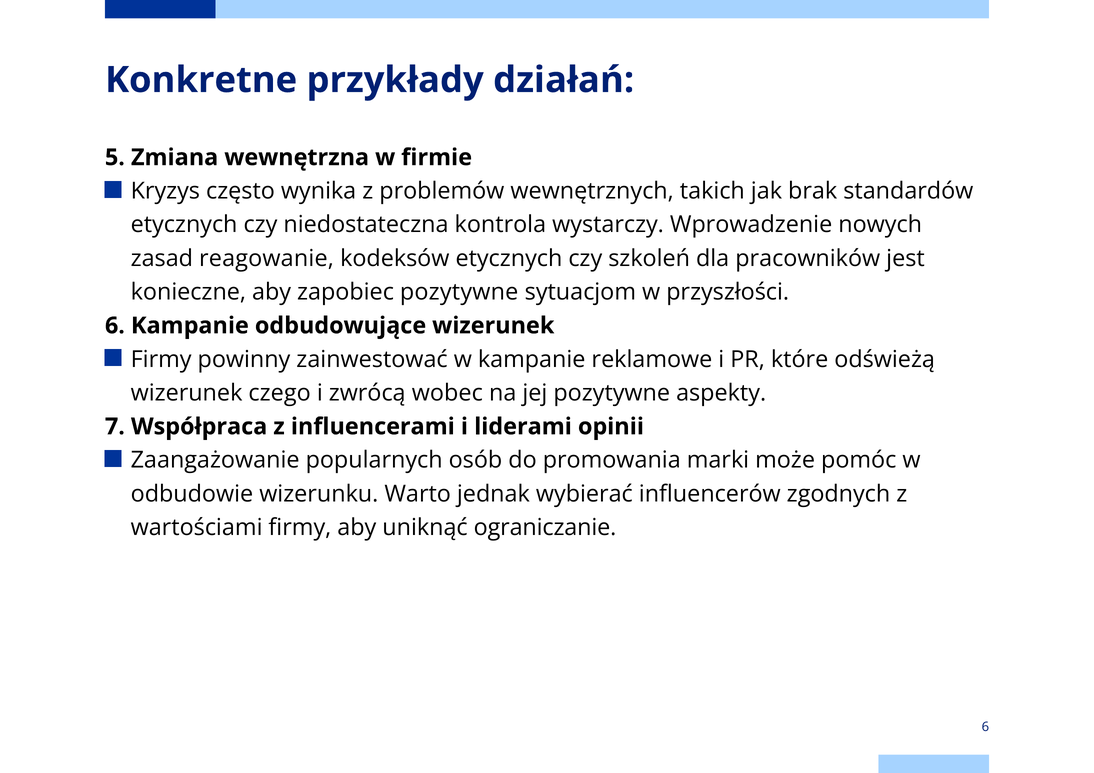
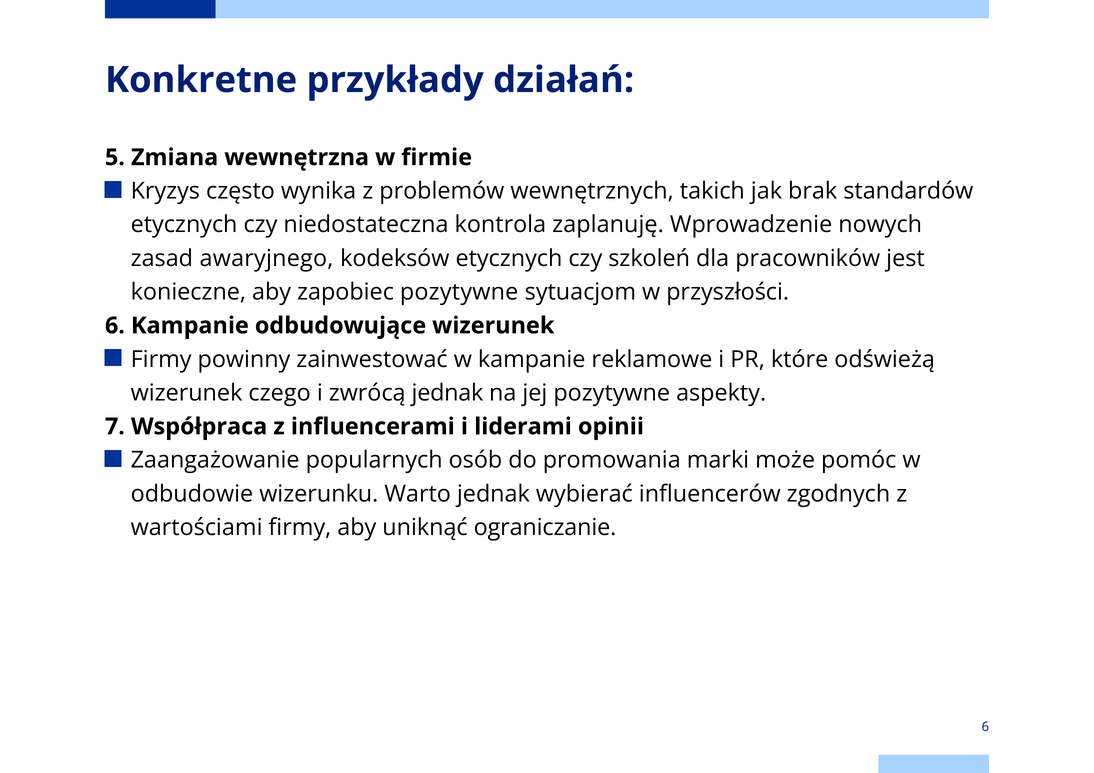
wystarczy: wystarczy -> zaplanuję
reagowanie: reagowanie -> awaryjnego
zwrócą wobec: wobec -> jednak
